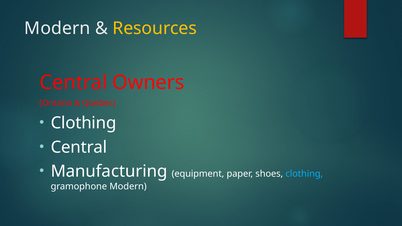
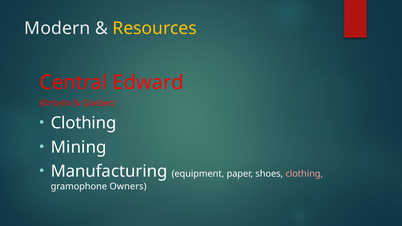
Owners: Owners -> Edward
Central at (79, 147): Central -> Mining
clothing at (304, 174) colour: light blue -> pink
gramophone Modern: Modern -> Owners
